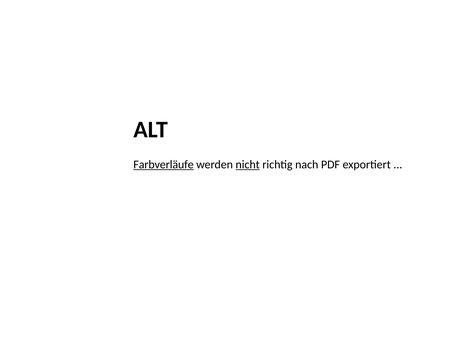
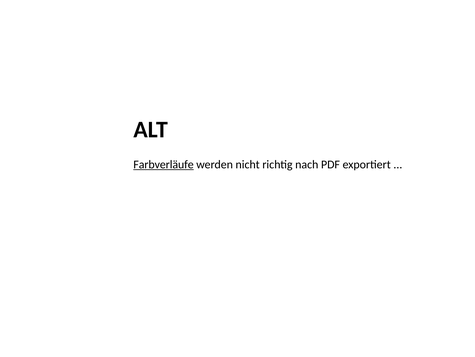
nicht underline: present -> none
